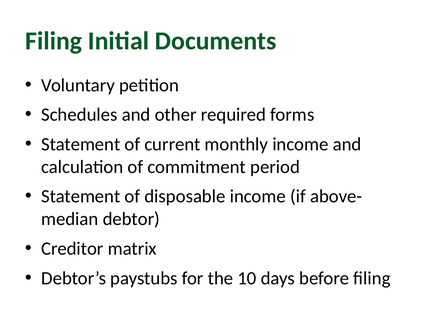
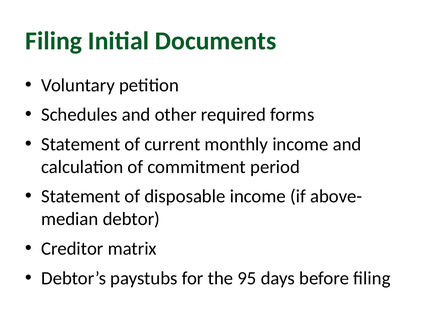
10: 10 -> 95
